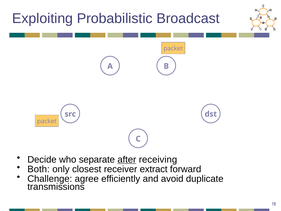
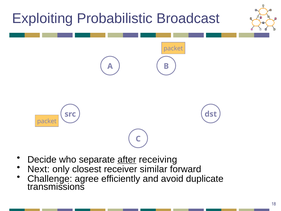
Both: Both -> Next
extract: extract -> similar
